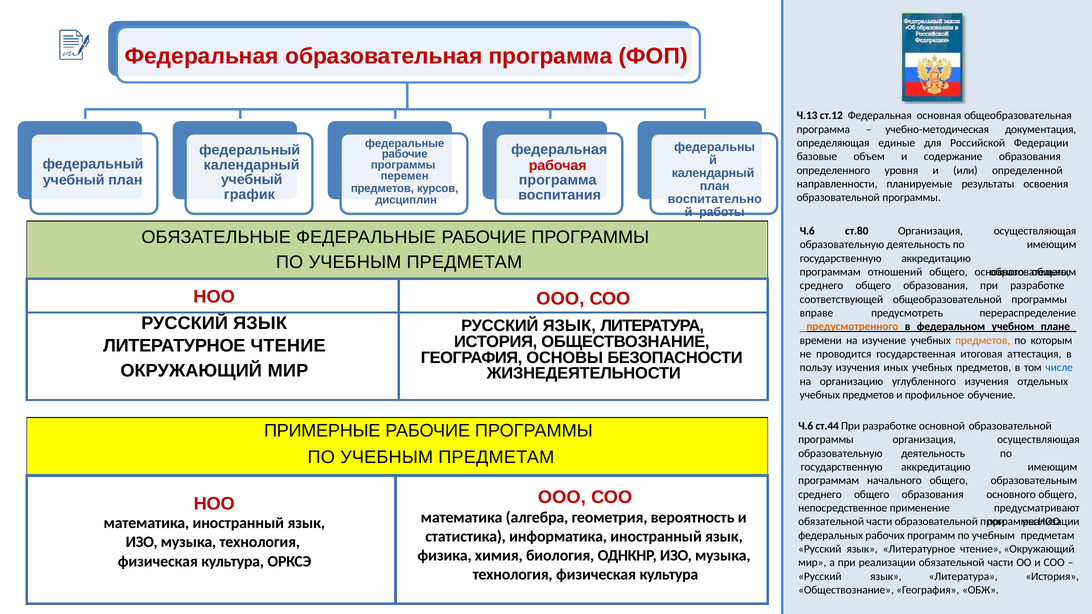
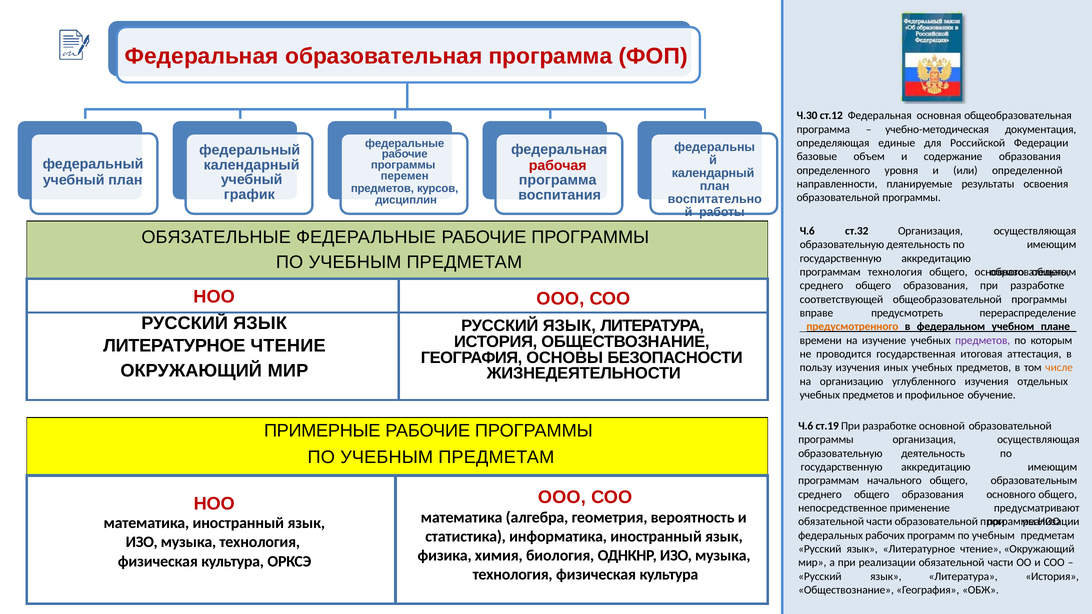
Ч.13: Ч.13 -> Ч.30
ст.80: ст.80 -> ст.32
программам отношений: отношений -> технология
предметов at (983, 340) colour: orange -> purple
числе colour: blue -> orange
ст.44: ст.44 -> ст.19
